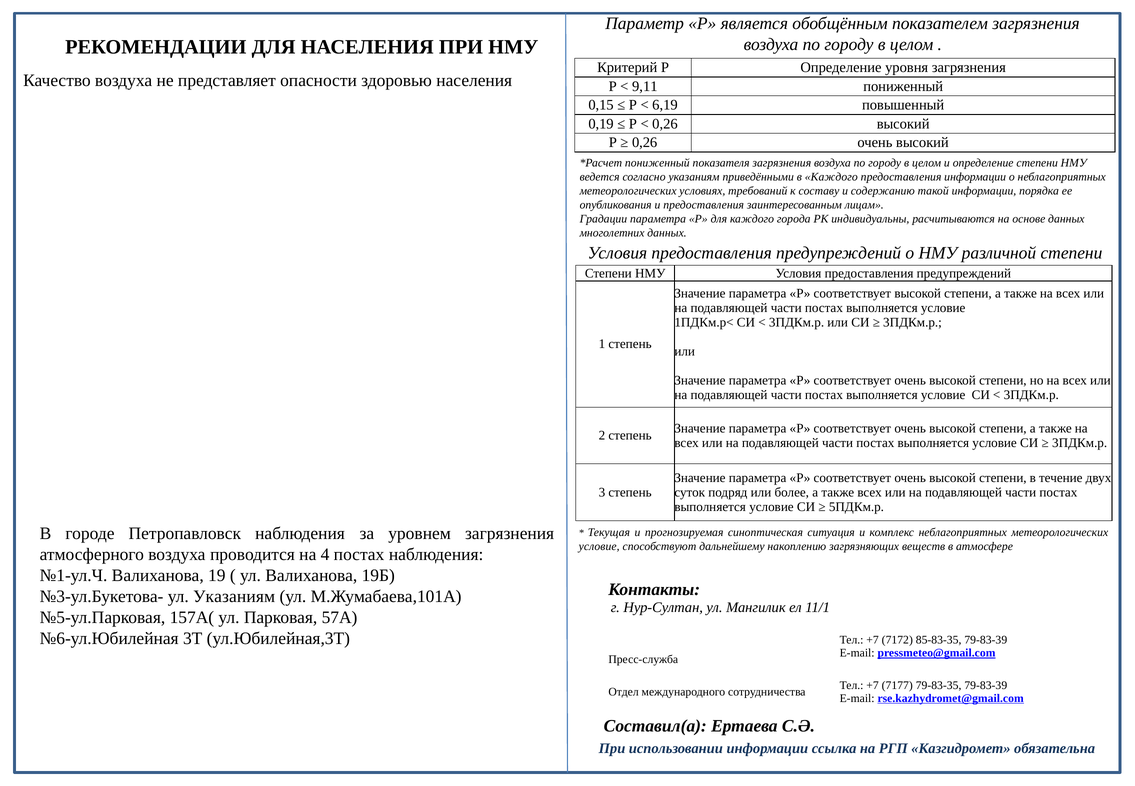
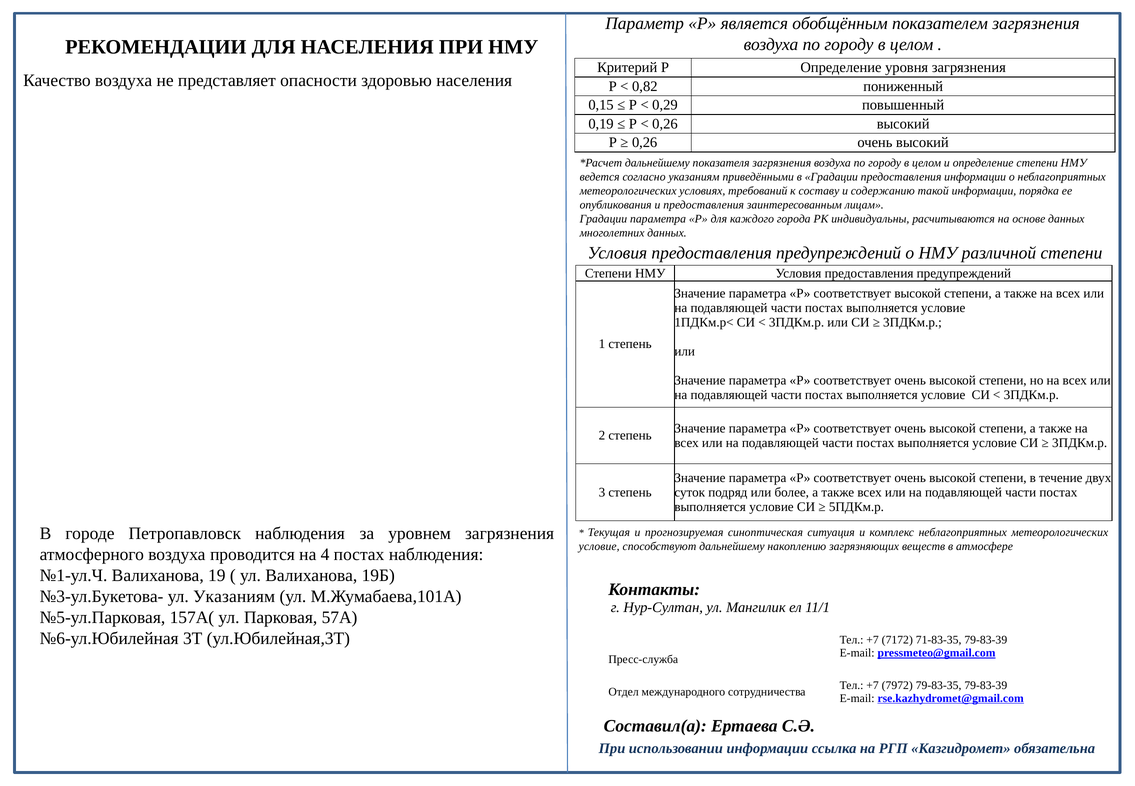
9,11: 9,11 -> 0,82
6,19: 6,19 -> 0,29
пониженный at (657, 163): пониженный -> дальнейшему
в Каждого: Каждого -> Градации
85-83-35: 85-83-35 -> 71-83-35
7177: 7177 -> 7972
